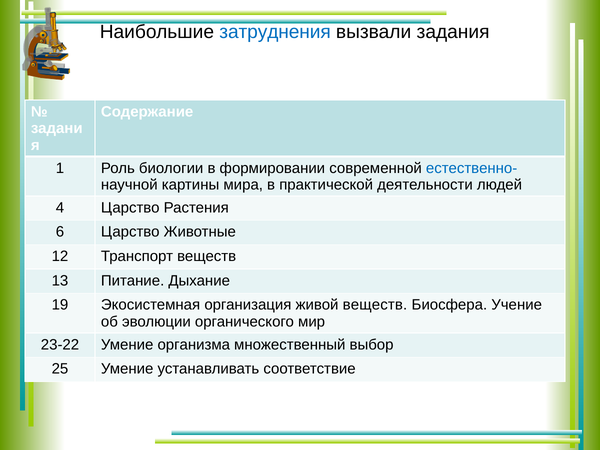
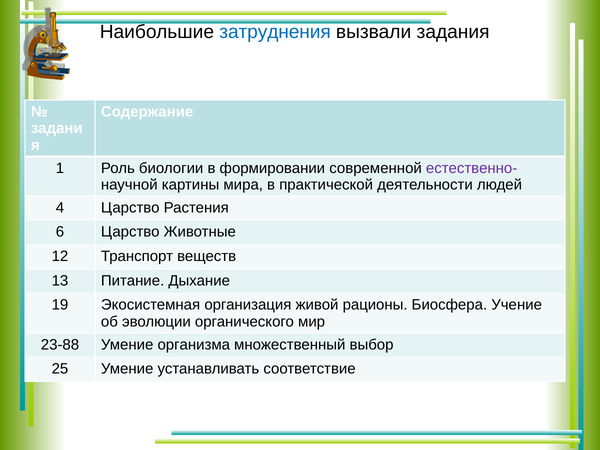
естественно- colour: blue -> purple
живой веществ: веществ -> рационы
23-22: 23-22 -> 23-88
